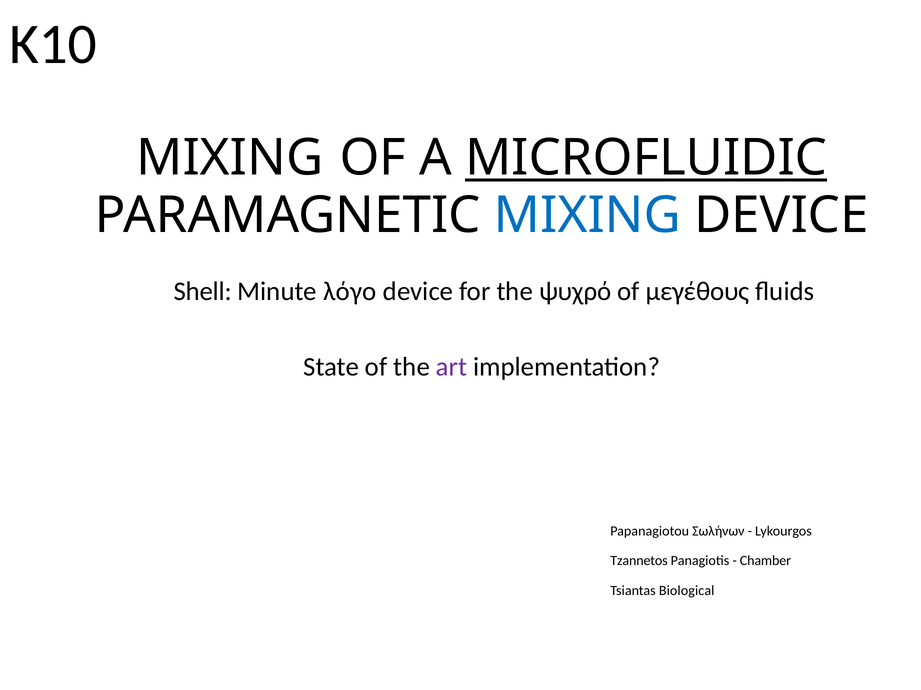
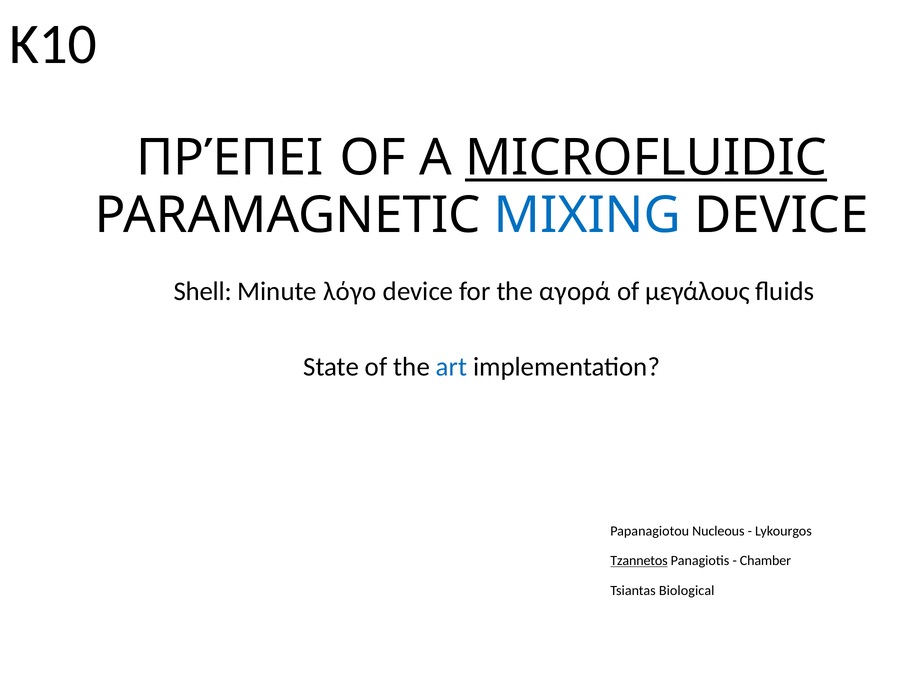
MIXING at (230, 158): MIXING -> ΠΡΈΠΕΙ
ψυχρό: ψυχρό -> αγορά
μεγέθους: μεγέθους -> μεγάλους
art colour: purple -> blue
Σωλήνων: Σωλήνων -> Nucleous
Tzannetos underline: none -> present
